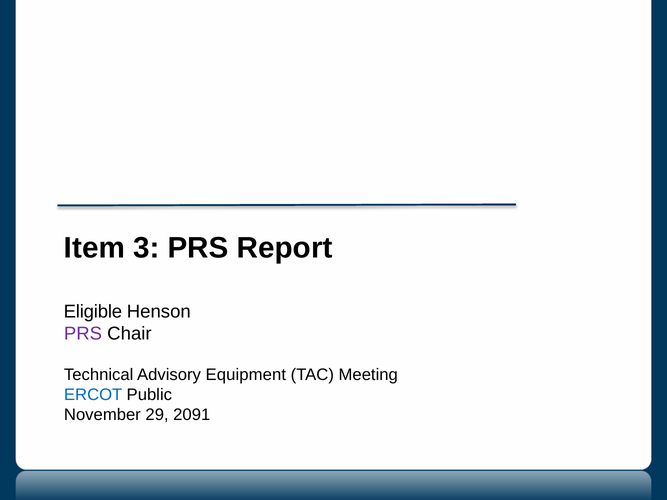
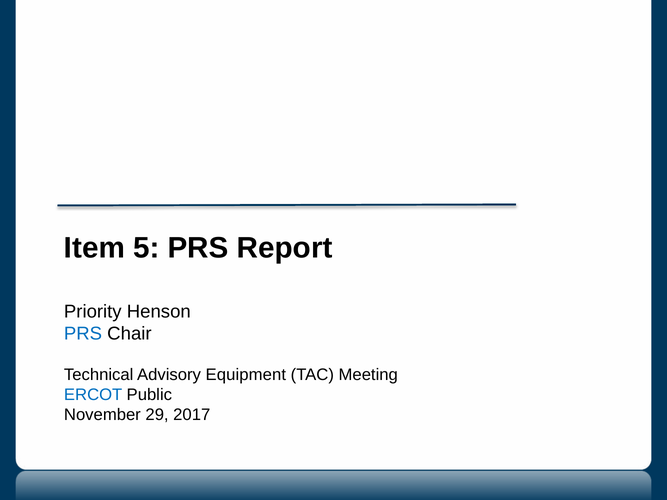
3: 3 -> 5
Eligible: Eligible -> Priority
PRS at (83, 334) colour: purple -> blue
2091: 2091 -> 2017
